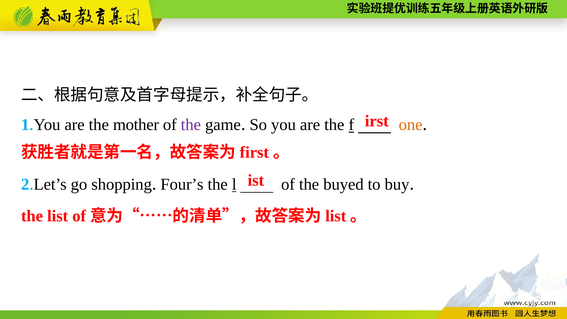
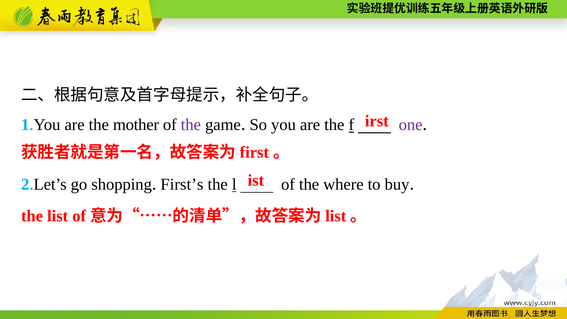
one colour: orange -> purple
Four’s: Four’s -> First’s
buyed: buyed -> where
